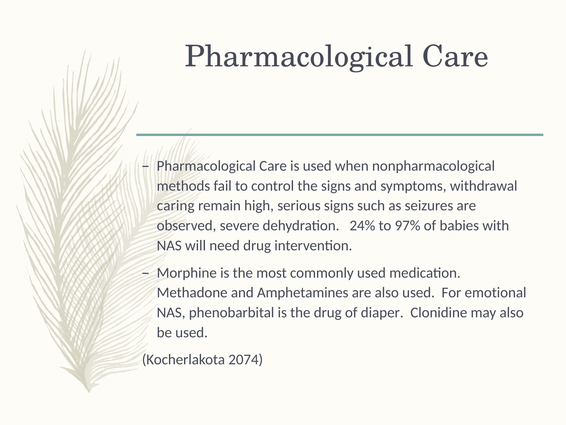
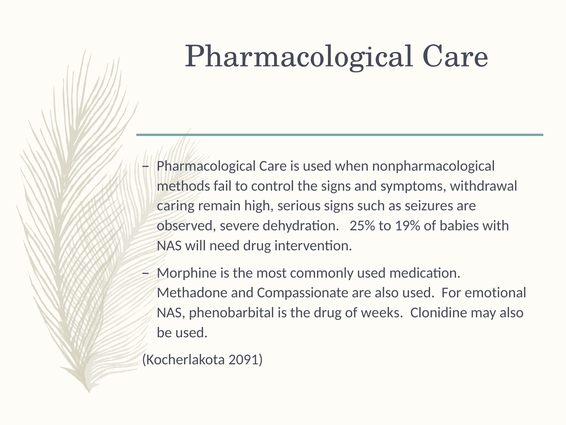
24%: 24% -> 25%
97%: 97% -> 19%
Amphetamines: Amphetamines -> Compassionate
diaper: diaper -> weeks
2074: 2074 -> 2091
